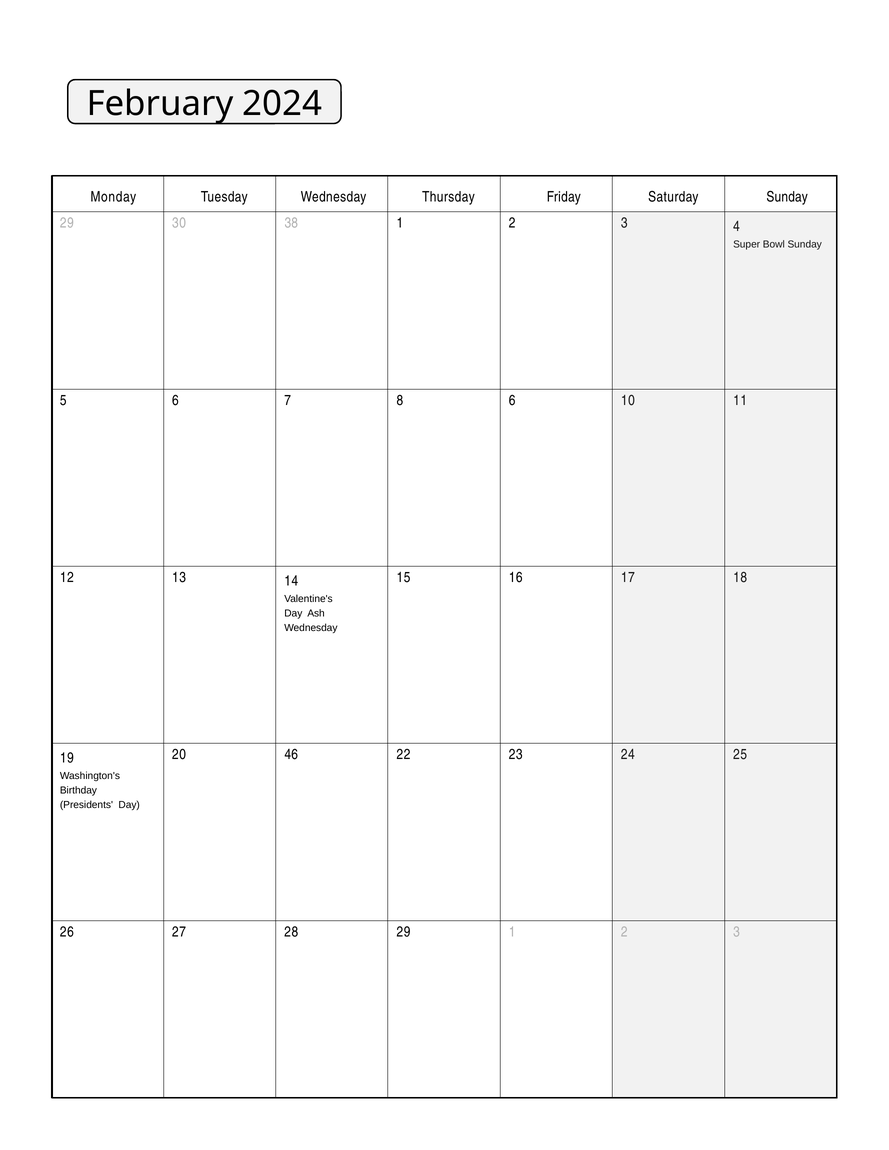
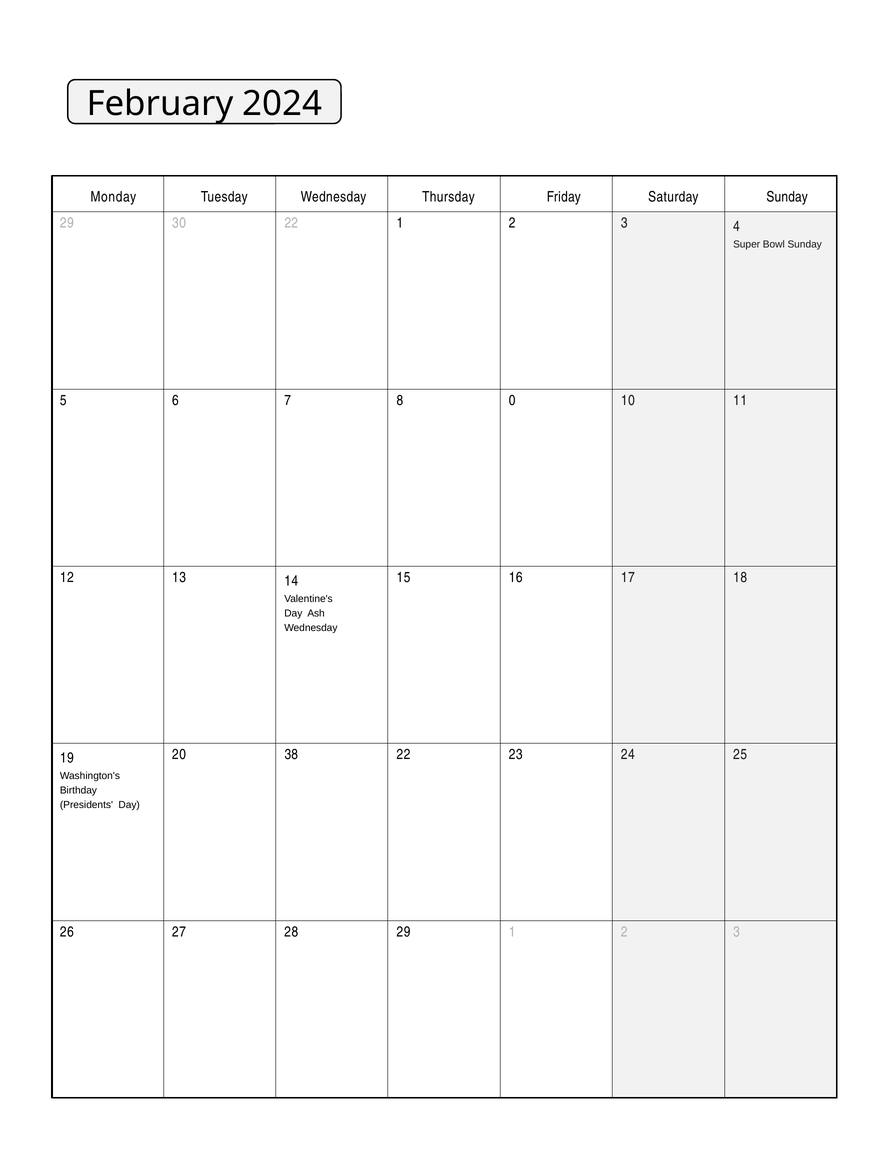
30 38: 38 -> 22
8 6: 6 -> 0
46: 46 -> 38
